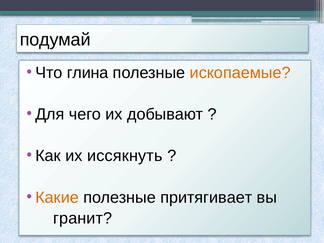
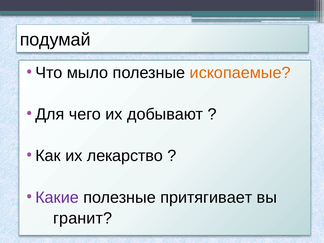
глина: глина -> мыло
иссякнуть: иссякнуть -> лекарство
Какие colour: orange -> purple
